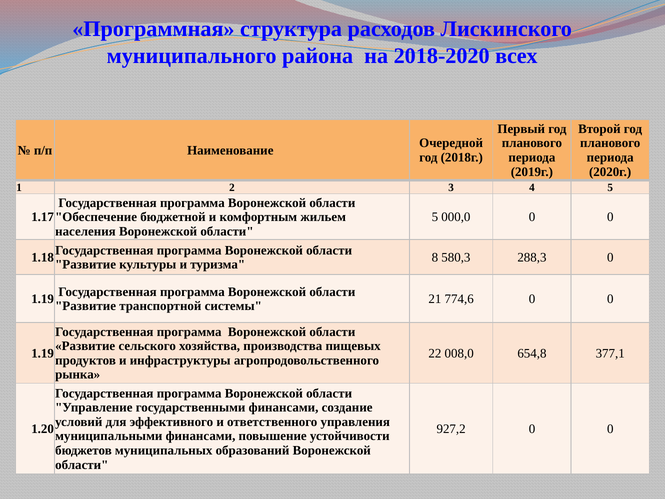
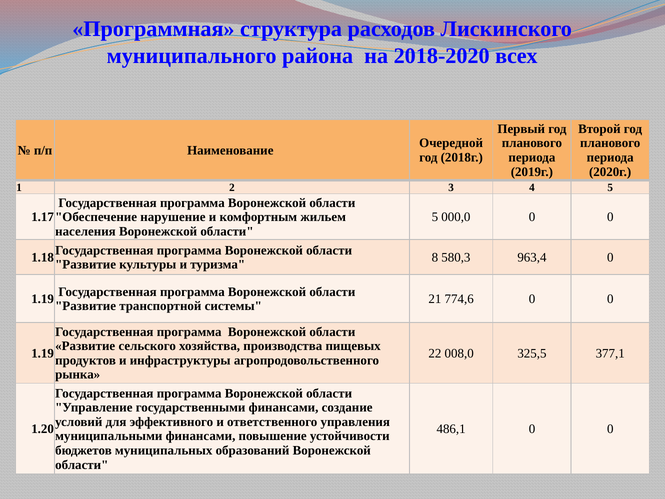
бюджетной: бюджетной -> нарушение
288,3: 288,3 -> 963,4
654,8: 654,8 -> 325,5
927,2: 927,2 -> 486,1
